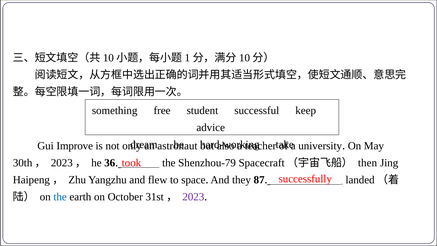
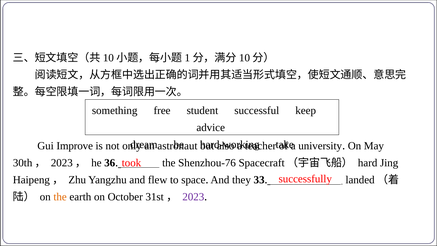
Shenzhou-79: Shenzhou-79 -> Shenzhou-76
then: then -> hard
87: 87 -> 33
the at (60, 197) colour: blue -> orange
